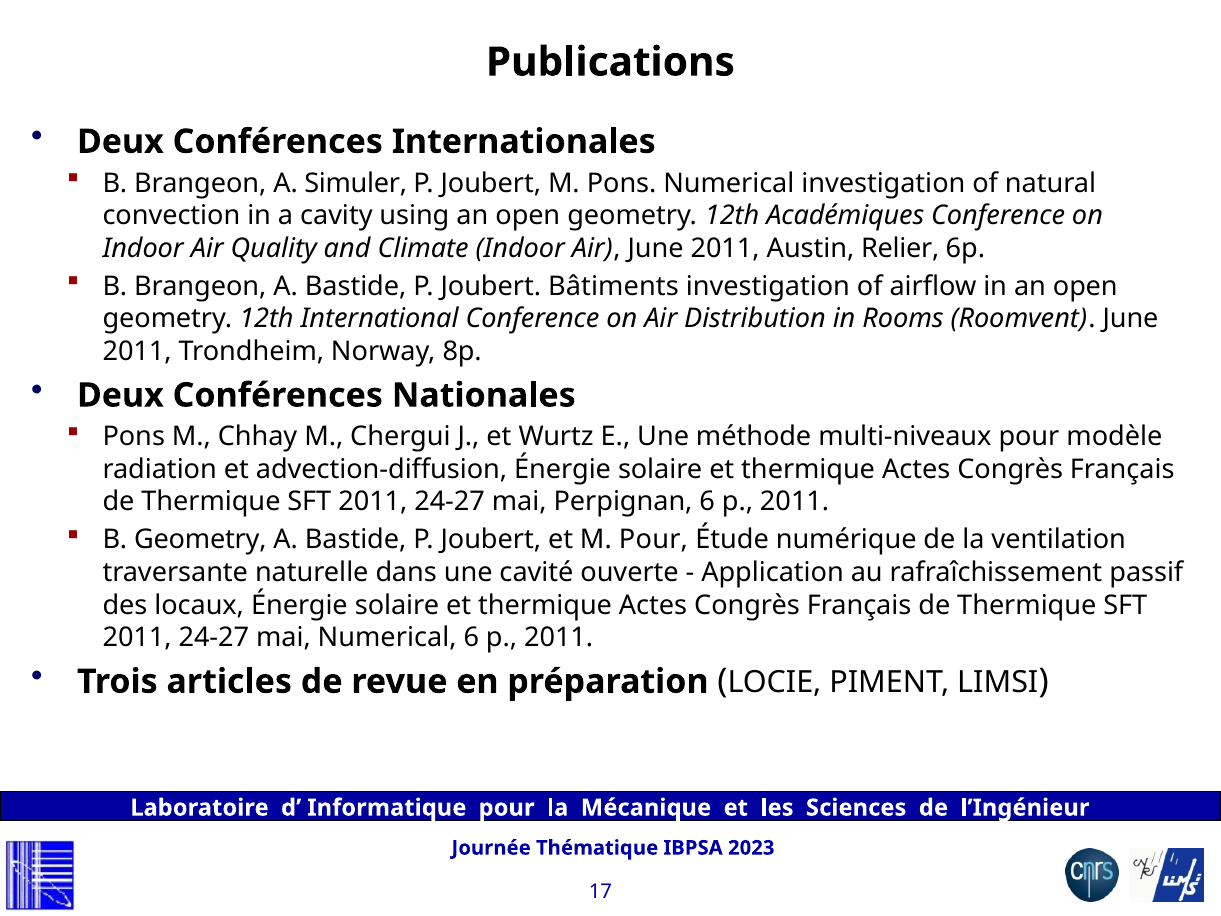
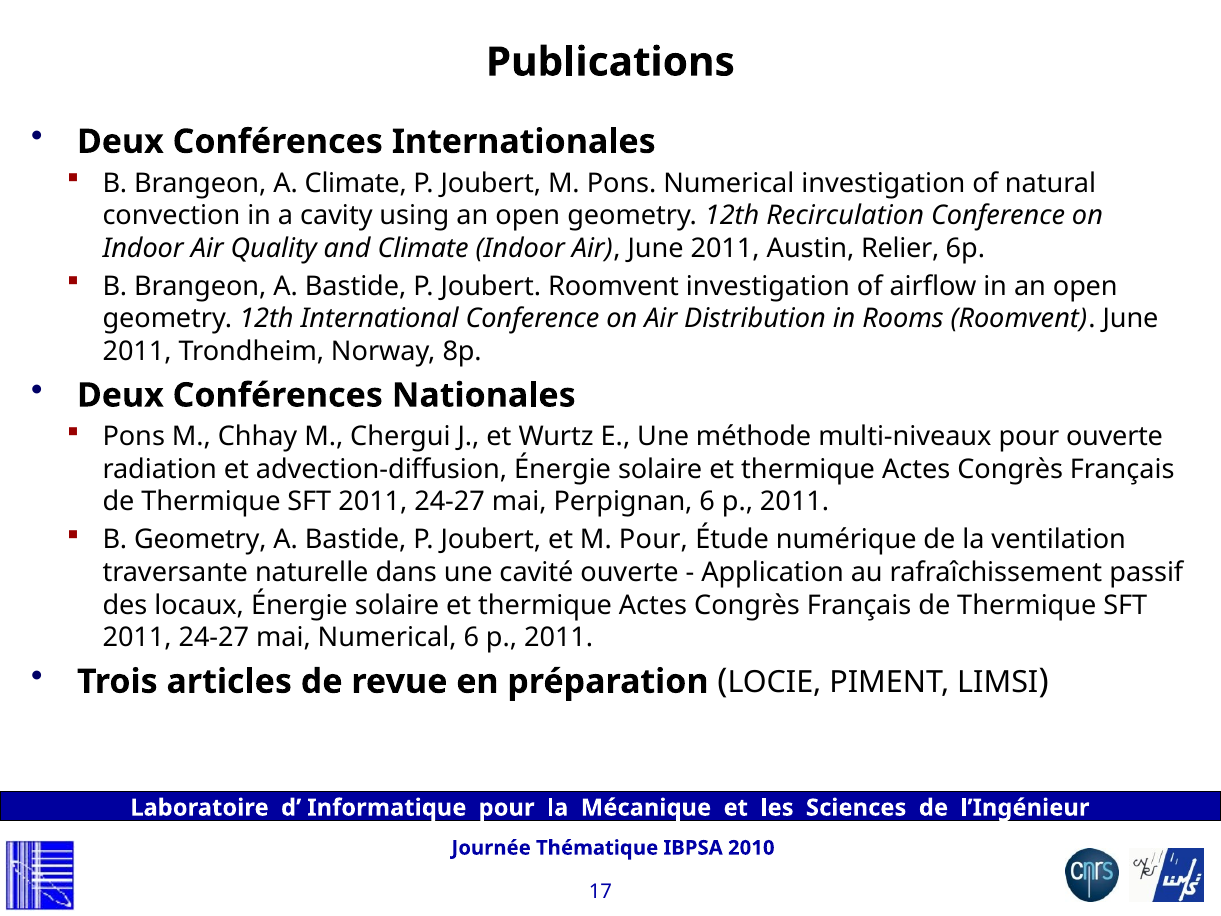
A Simuler: Simuler -> Climate
Académiques: Académiques -> Recirculation
Joubert Bâtiments: Bâtiments -> Roomvent
pour modèle: modèle -> ouverte
2023: 2023 -> 2010
